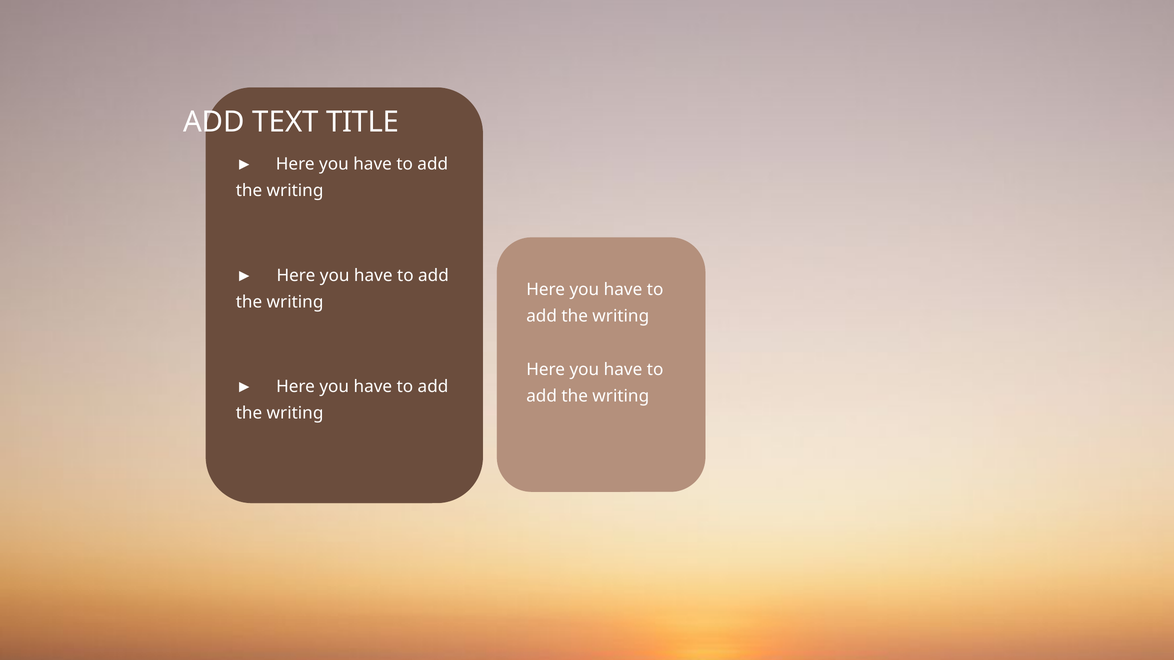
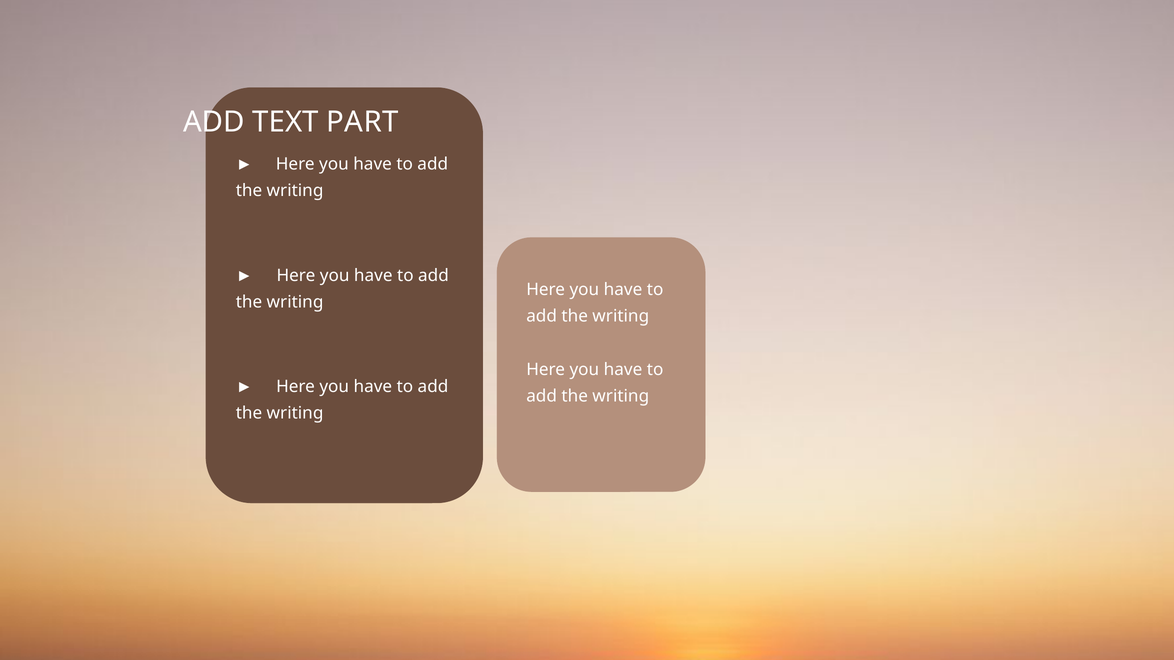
TITLE: TITLE -> PART
